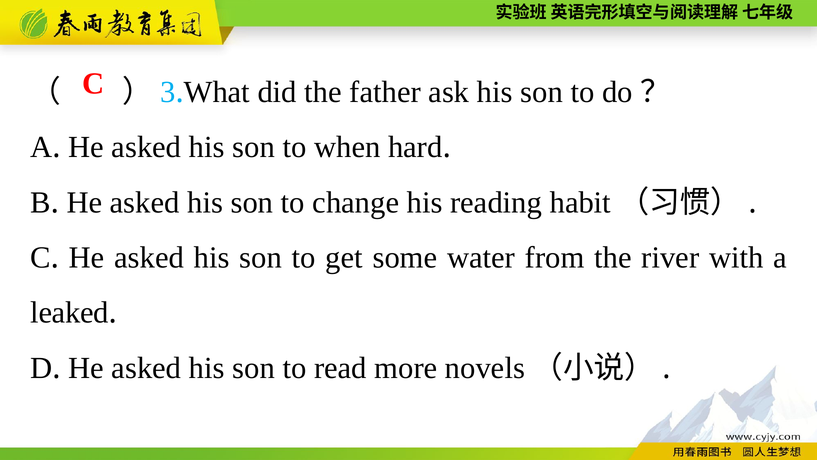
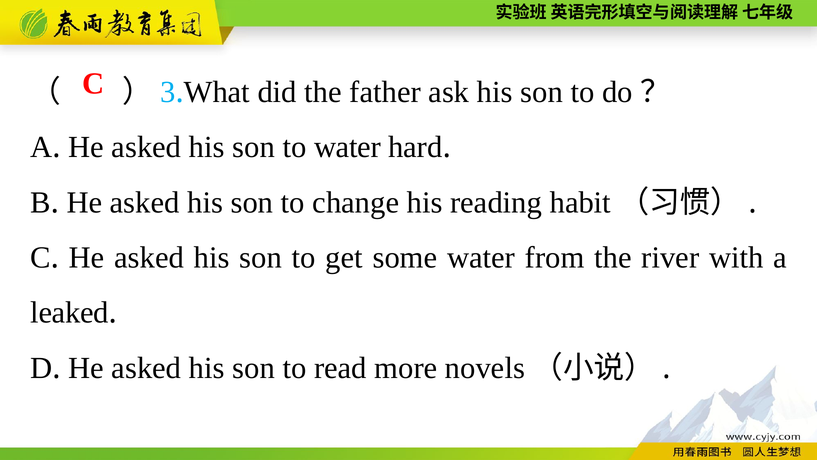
to when: when -> water
